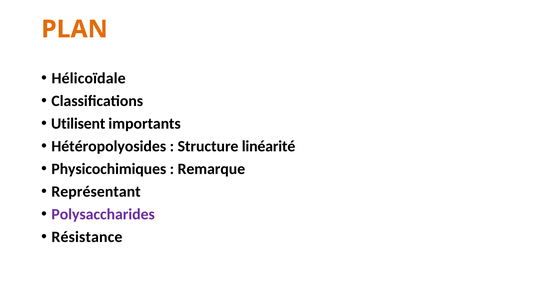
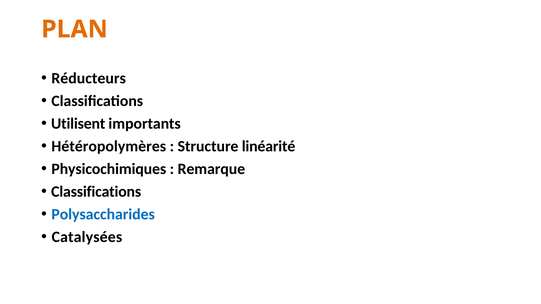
Hélicoïdale: Hélicoïdale -> Réducteurs
Hétéropolyosides: Hétéropolyosides -> Hétéropolymères
Représentant at (96, 192): Représentant -> Classifications
Polysaccharides colour: purple -> blue
Résistance: Résistance -> Catalysées
